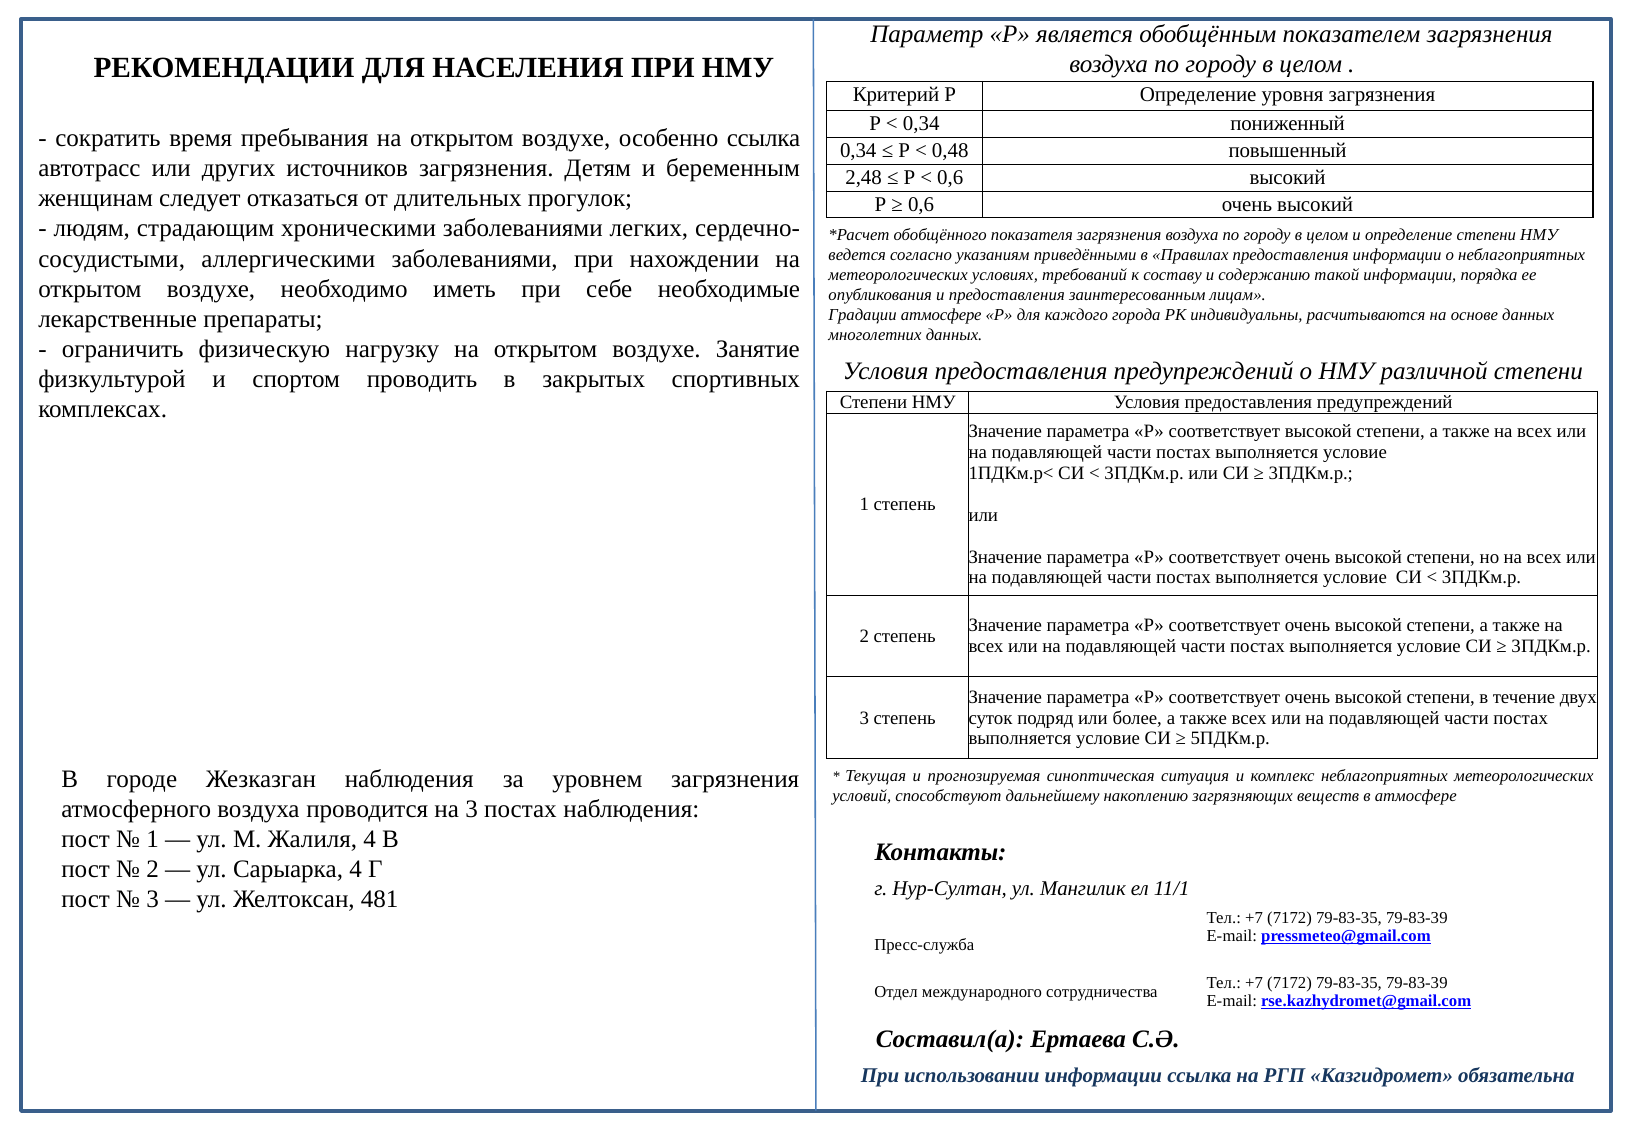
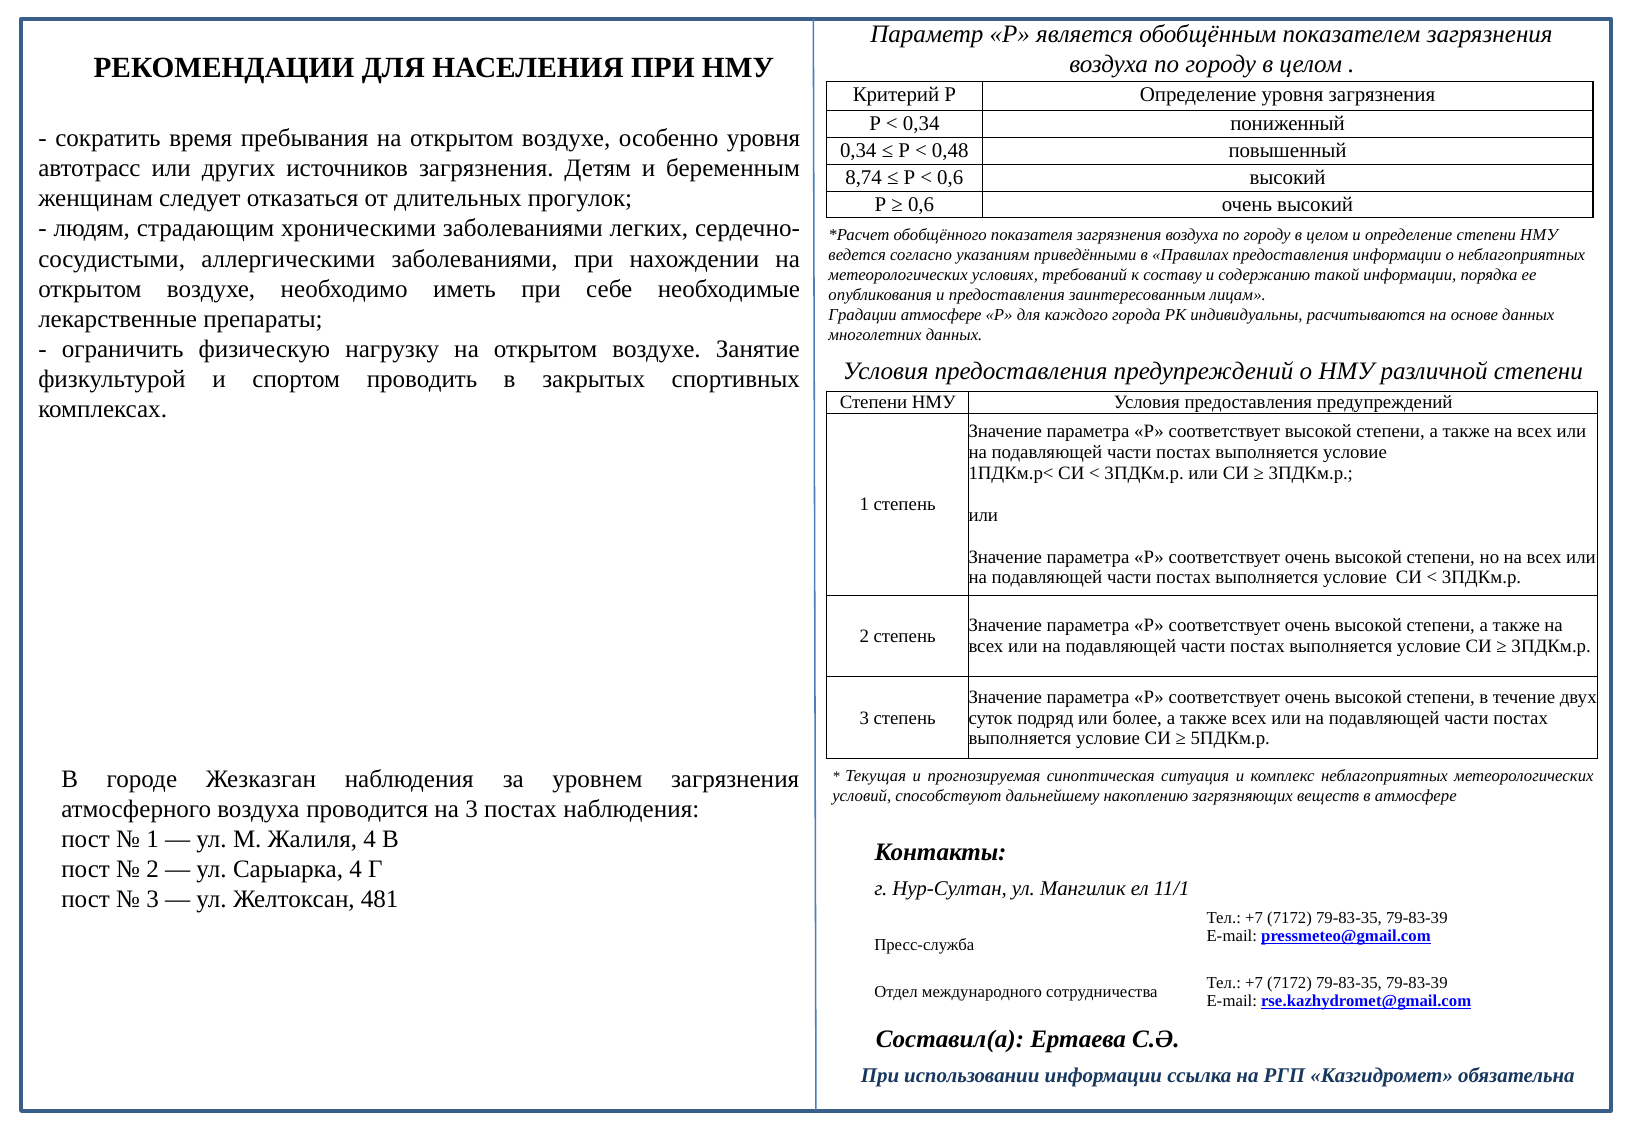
особенно ссылка: ссылка -> уровня
2,48: 2,48 -> 8,74
